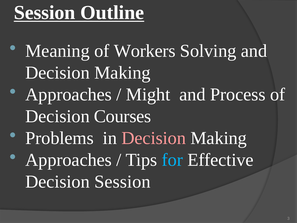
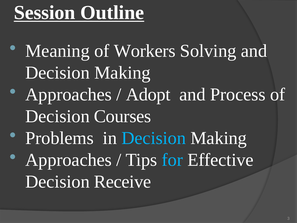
Might: Might -> Adopt
Decision at (154, 138) colour: pink -> light blue
Decision Session: Session -> Receive
